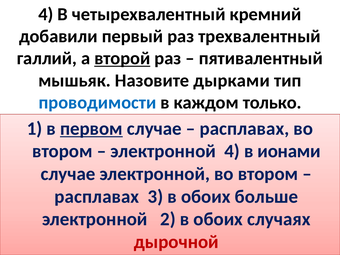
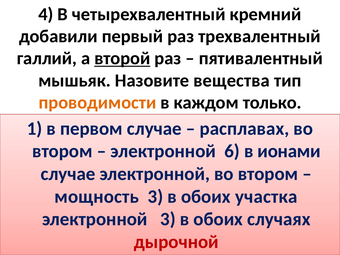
дырками: дырками -> вещества
проводимости colour: blue -> orange
первом underline: present -> none
электронной 4: 4 -> 6
расплавах at (97, 197): расплавах -> мощность
больше: больше -> участка
электронной 2: 2 -> 3
